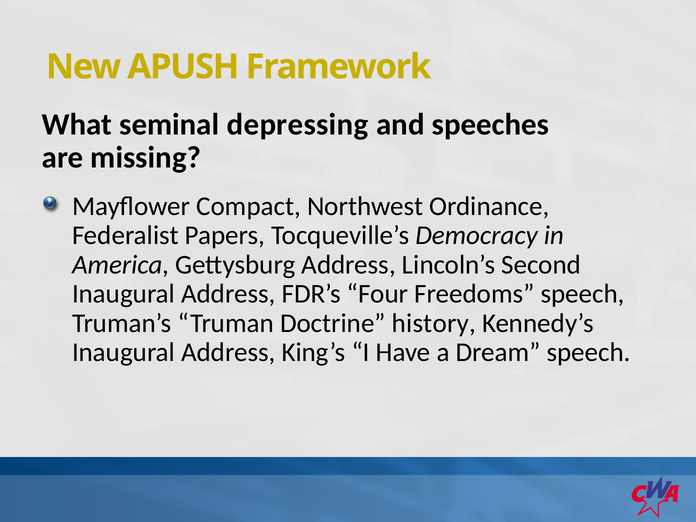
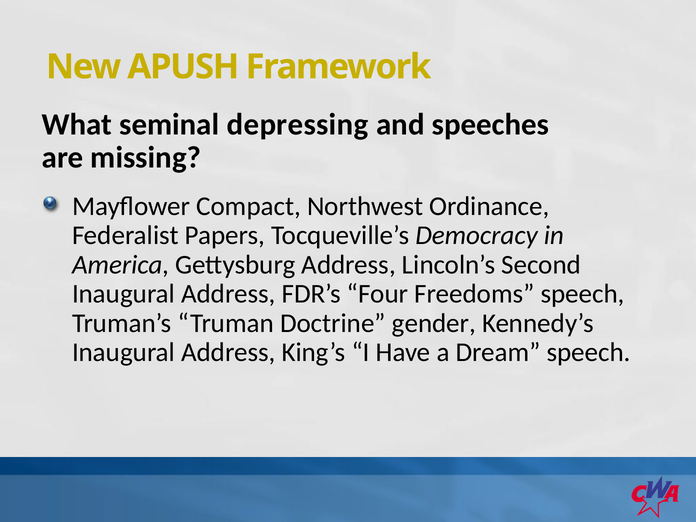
history: history -> gender
